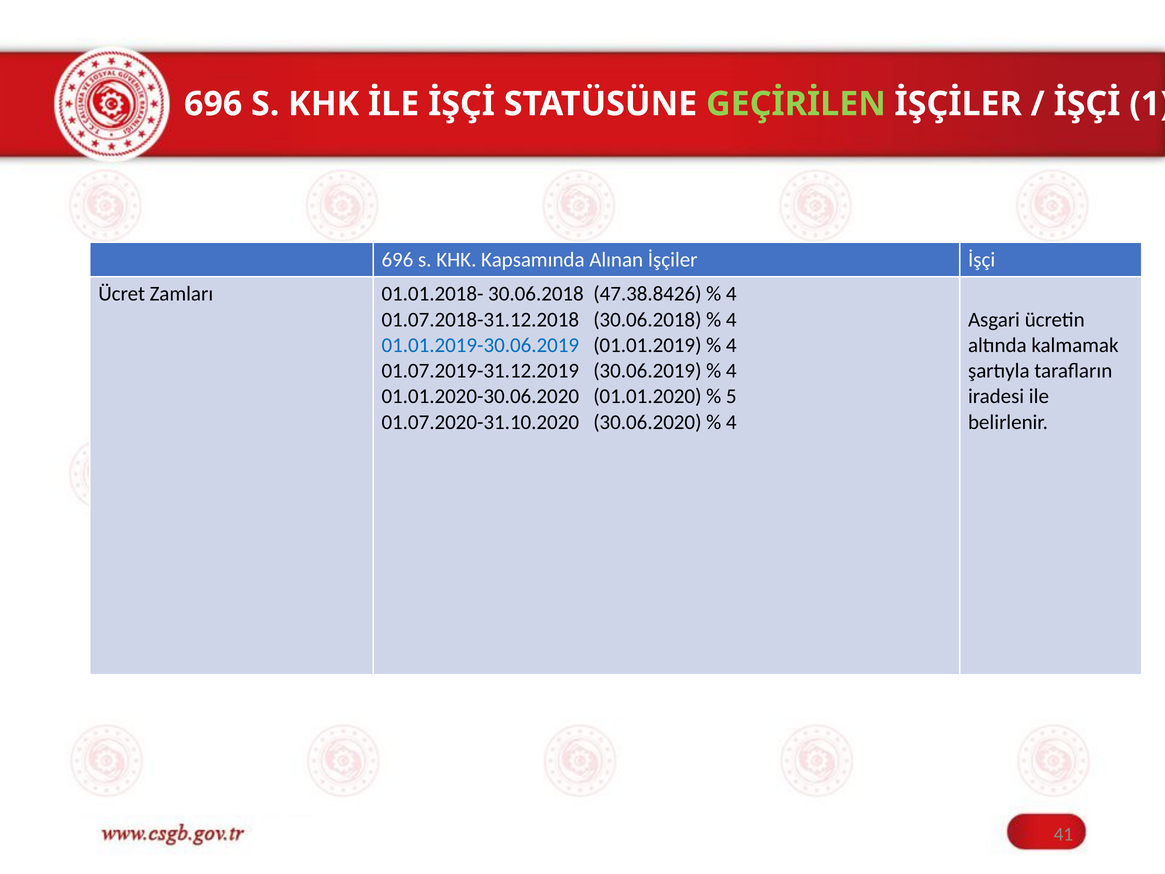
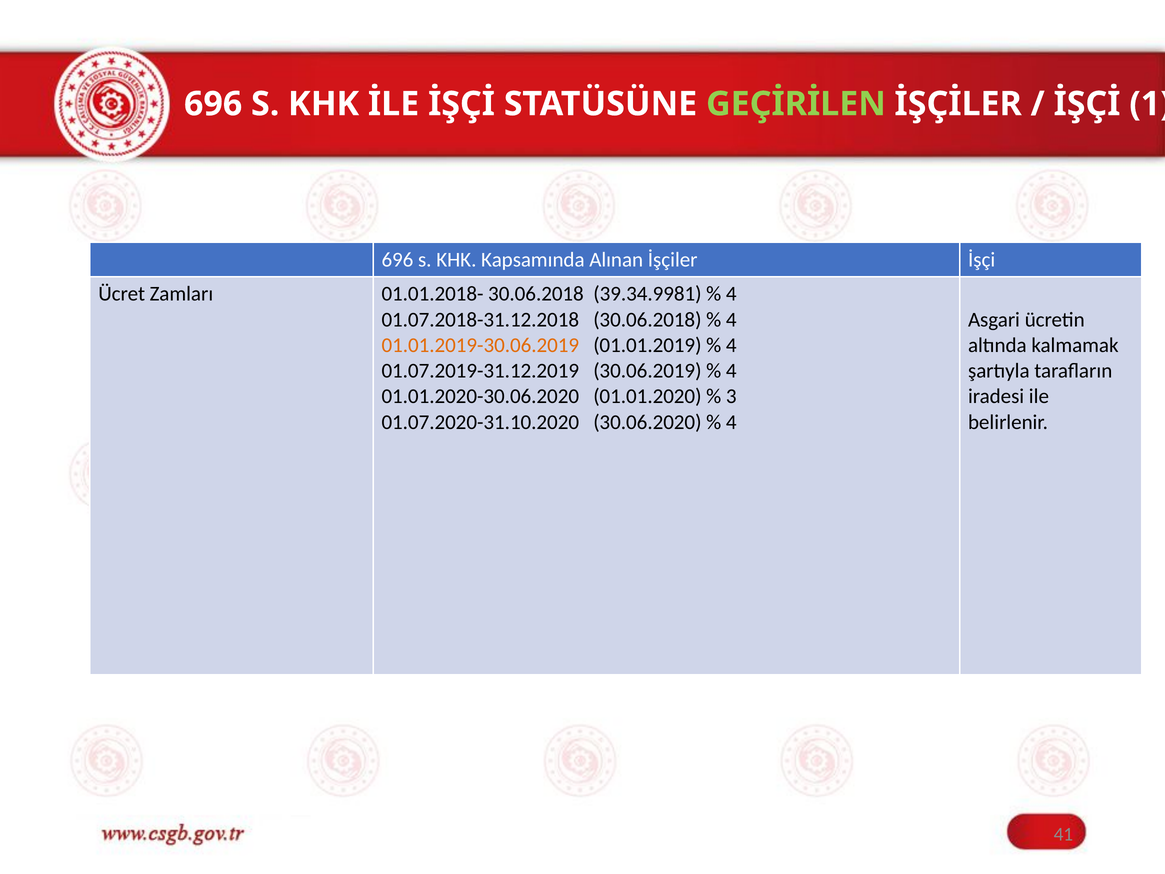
47.38.8426: 47.38.8426 -> 39.34.9981
01.01.2019-30.06.2019 colour: blue -> orange
5: 5 -> 3
